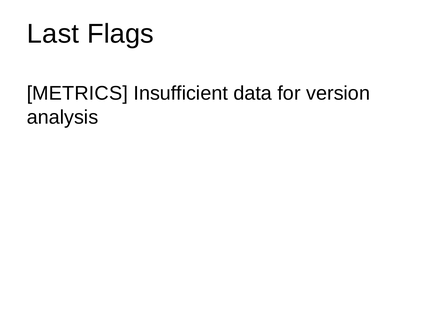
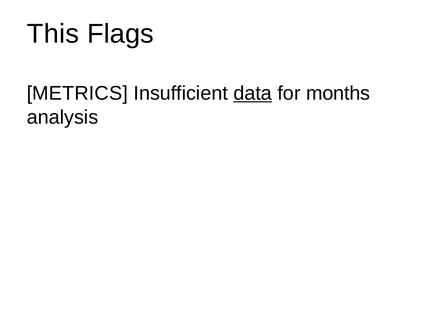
Last: Last -> This
data underline: none -> present
version: version -> months
